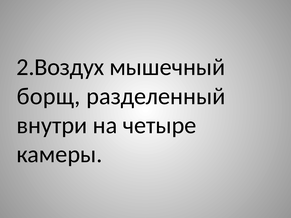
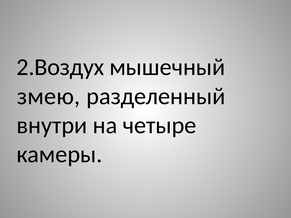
борщ: борщ -> змею
